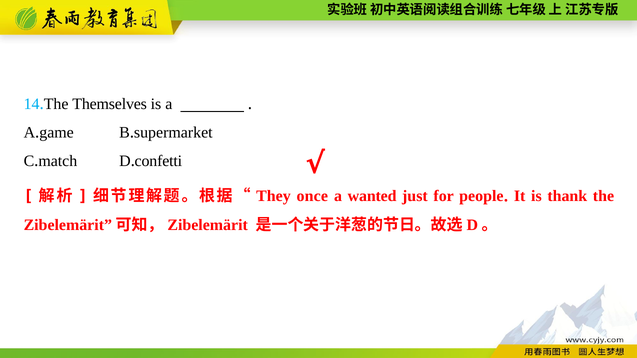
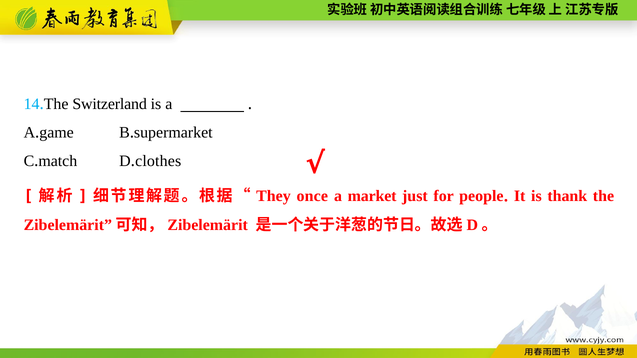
Themselves: Themselves -> Switzerland
confetti: confetti -> clothes
wanted: wanted -> market
